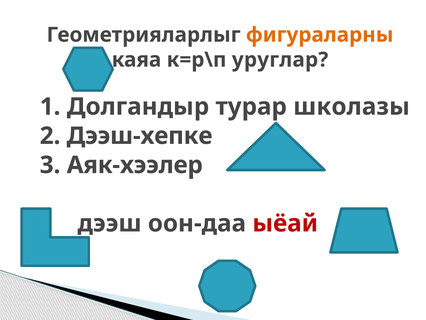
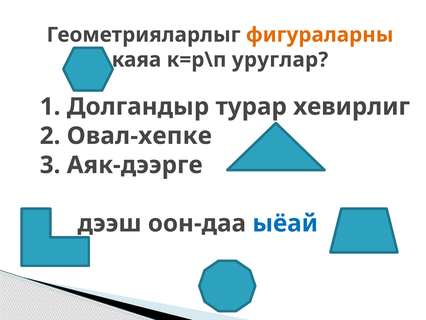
школазы: школазы -> хевирлиг
Дээш-хепке: Дээш-хепке -> Овал-хепке
Аяк-хээлер: Аяк-хээлер -> Аяк-дээрге
ыёай colour: red -> blue
